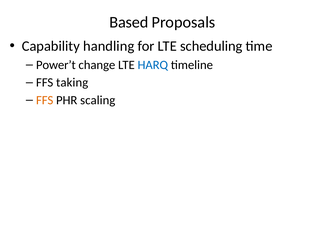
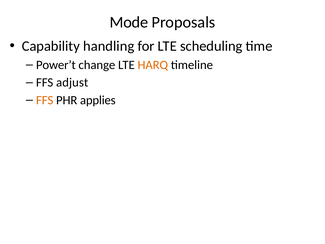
Based: Based -> Mode
HARQ colour: blue -> orange
taking: taking -> adjust
scaling: scaling -> applies
